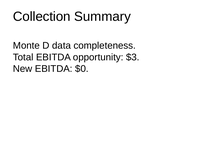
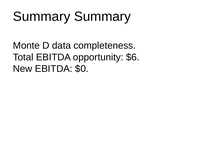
Collection at (42, 16): Collection -> Summary
$3: $3 -> $6
